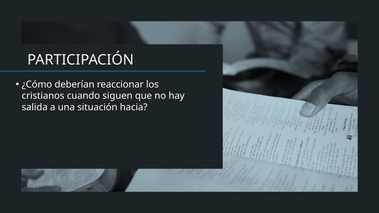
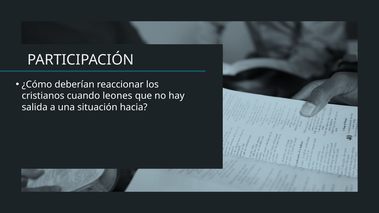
siguen: siguen -> leones
